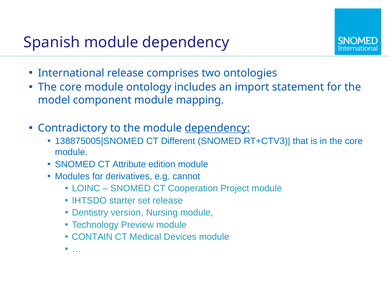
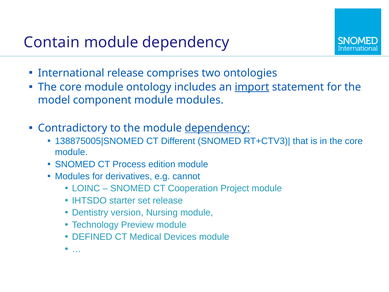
Spanish: Spanish -> Contain
import underline: none -> present
module mapping: mapping -> modules
Attribute: Attribute -> Process
CONTAIN: CONTAIN -> DEFINED
